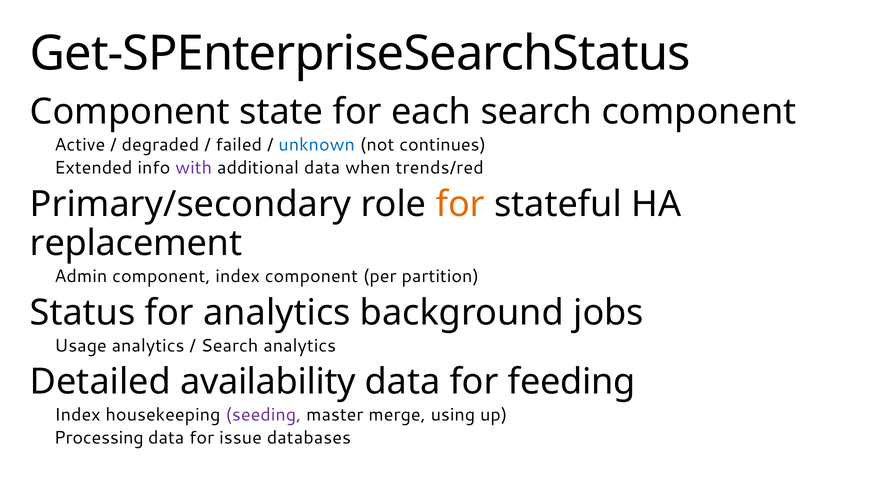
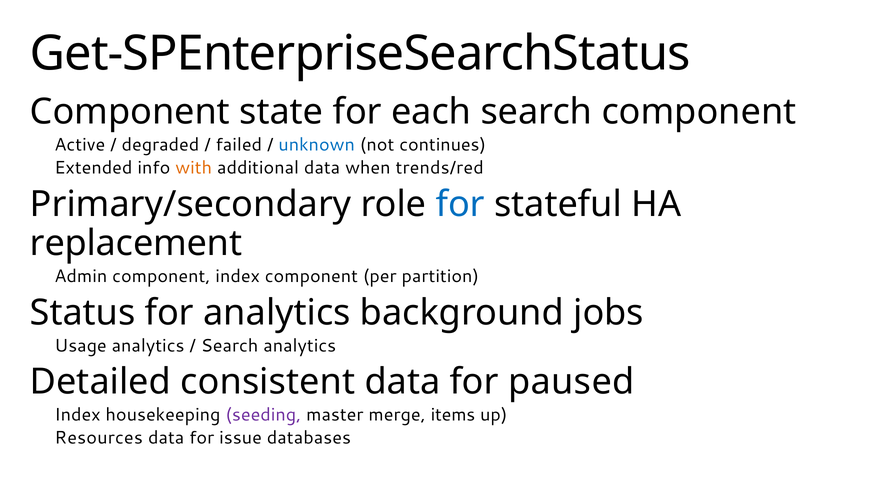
with colour: purple -> orange
for at (460, 204) colour: orange -> blue
availability: availability -> consistent
feeding: feeding -> paused
using: using -> items
Processing: Processing -> Resources
